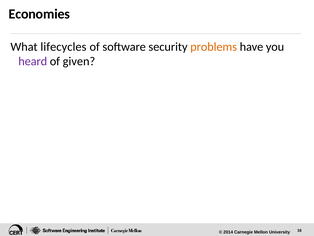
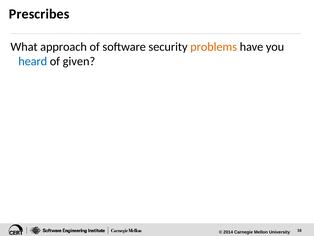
Economies: Economies -> Prescribes
lifecycles: lifecycles -> approach
heard colour: purple -> blue
